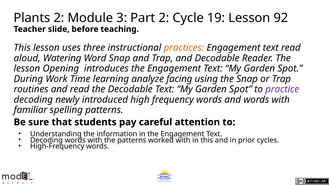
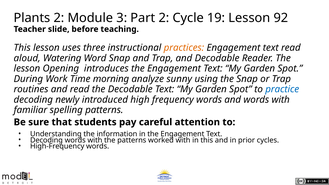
learning: learning -> morning
facing: facing -> sunny
practice colour: purple -> blue
